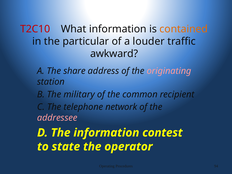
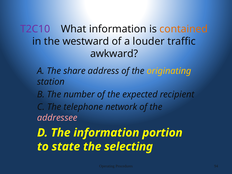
T2C10 colour: red -> purple
particular: particular -> westward
originating colour: pink -> yellow
military: military -> number
common: common -> expected
contest: contest -> portion
operator: operator -> selecting
